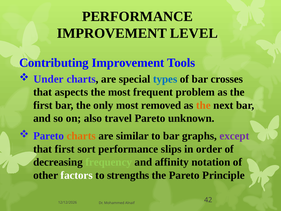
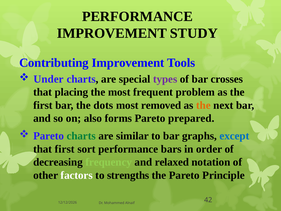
LEVEL: LEVEL -> STUDY
types colour: blue -> purple
aspects: aspects -> placing
only: only -> dots
travel: travel -> forms
unknown: unknown -> prepared
charts at (81, 136) colour: orange -> green
except colour: purple -> blue
slips: slips -> bars
affinity: affinity -> relaxed
